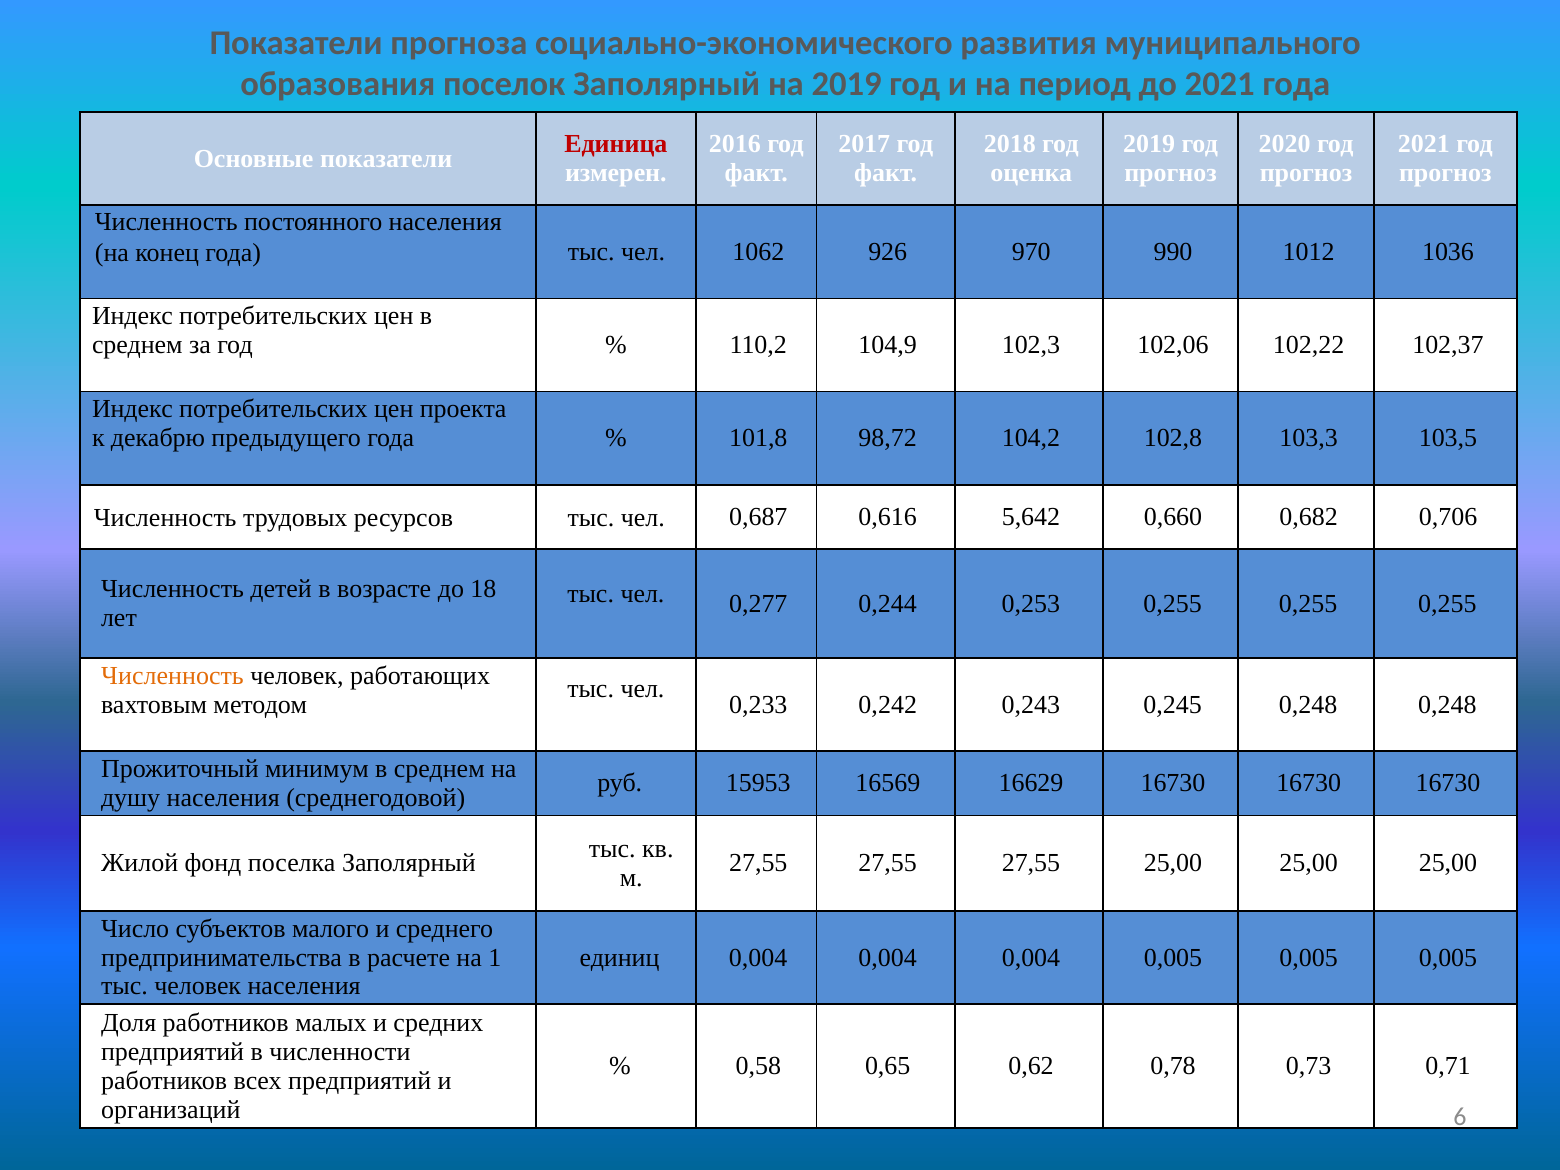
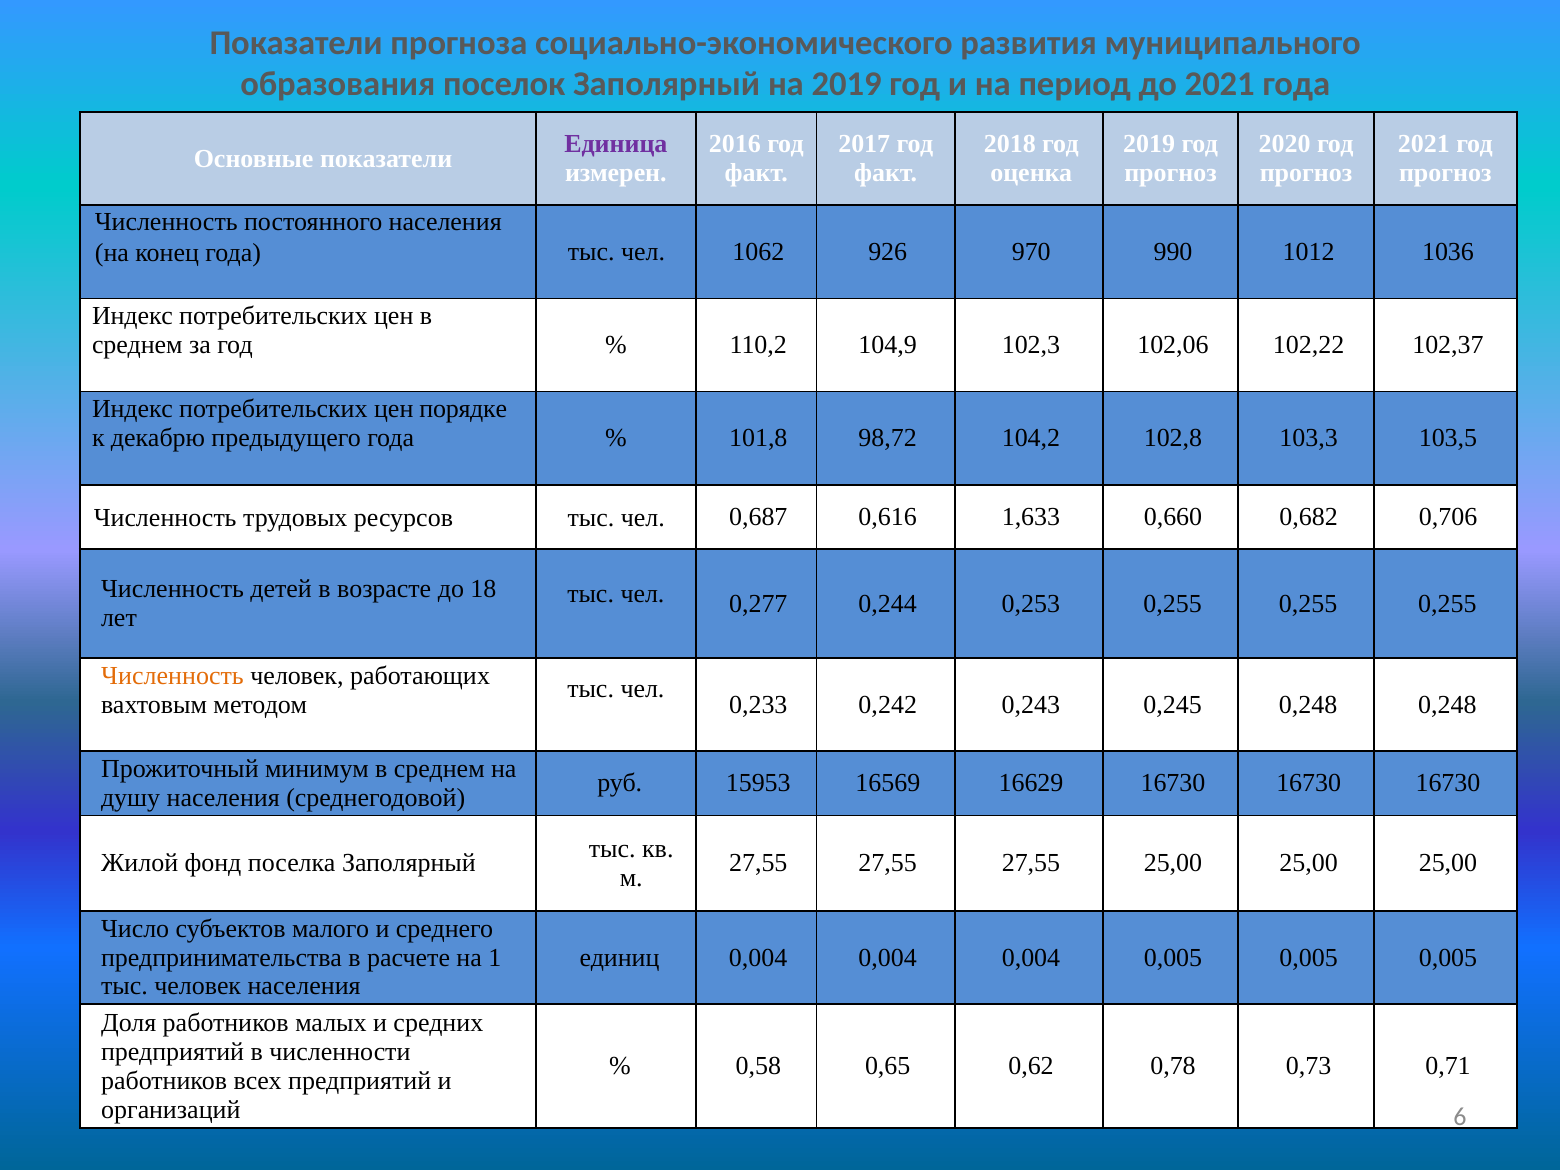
Единица colour: red -> purple
проекта: проекта -> порядке
5,642: 5,642 -> 1,633
